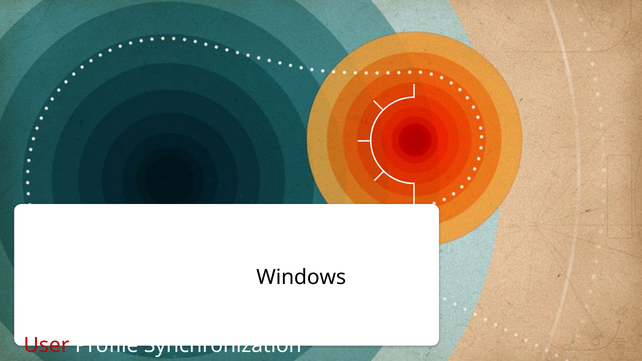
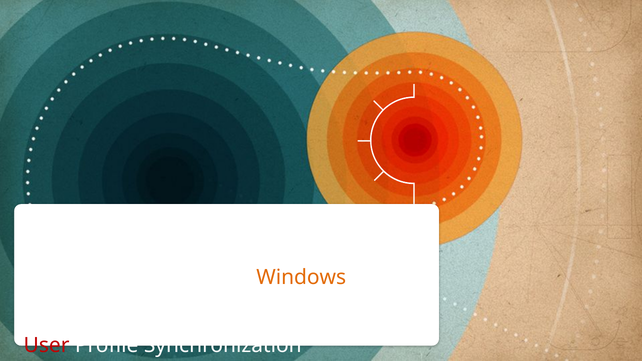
Windows colour: black -> orange
